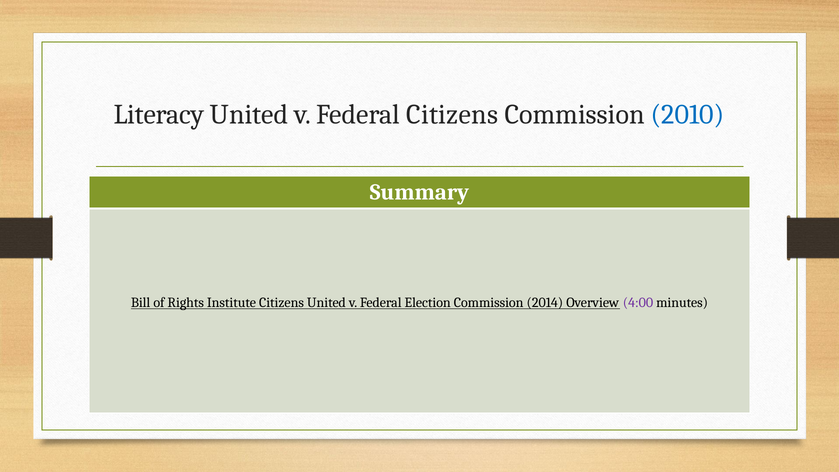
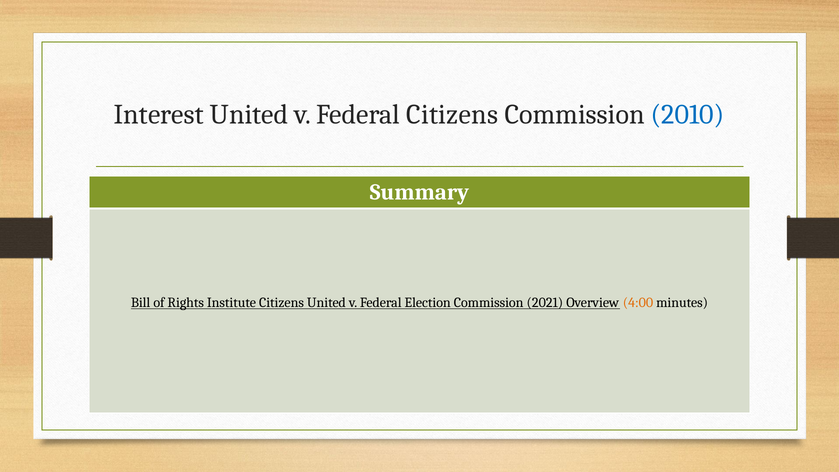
Literacy: Literacy -> Interest
2014: 2014 -> 2021
4:00 colour: purple -> orange
